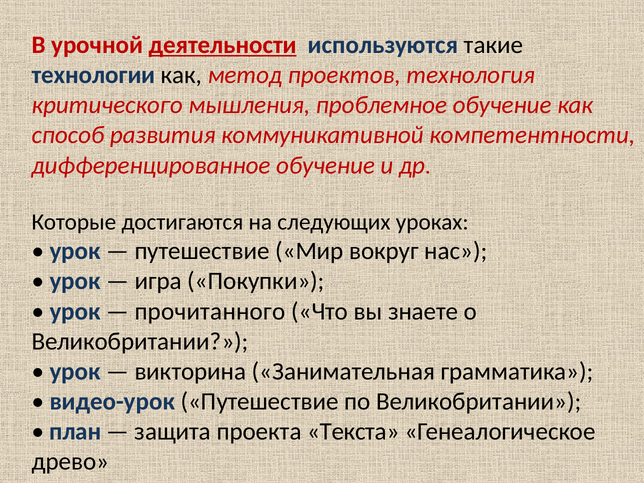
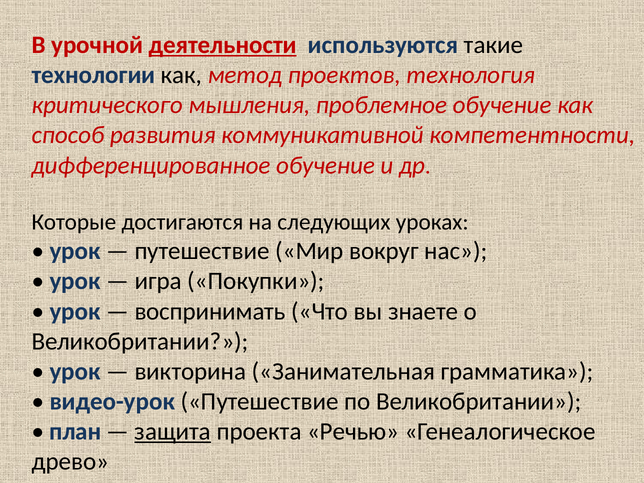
прочитанного: прочитанного -> воспринимать
защита underline: none -> present
Текста: Текста -> Речью
